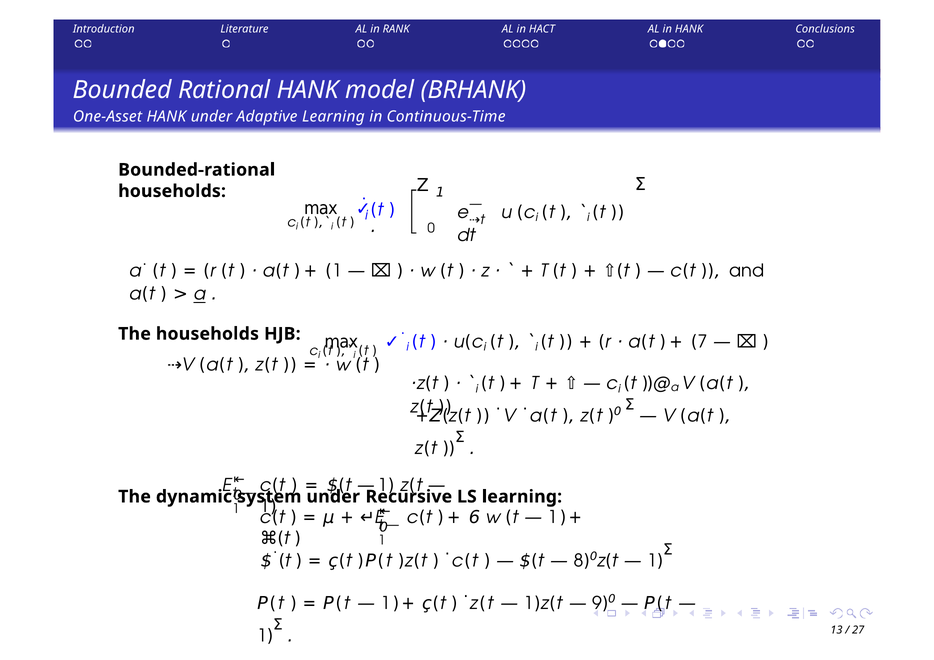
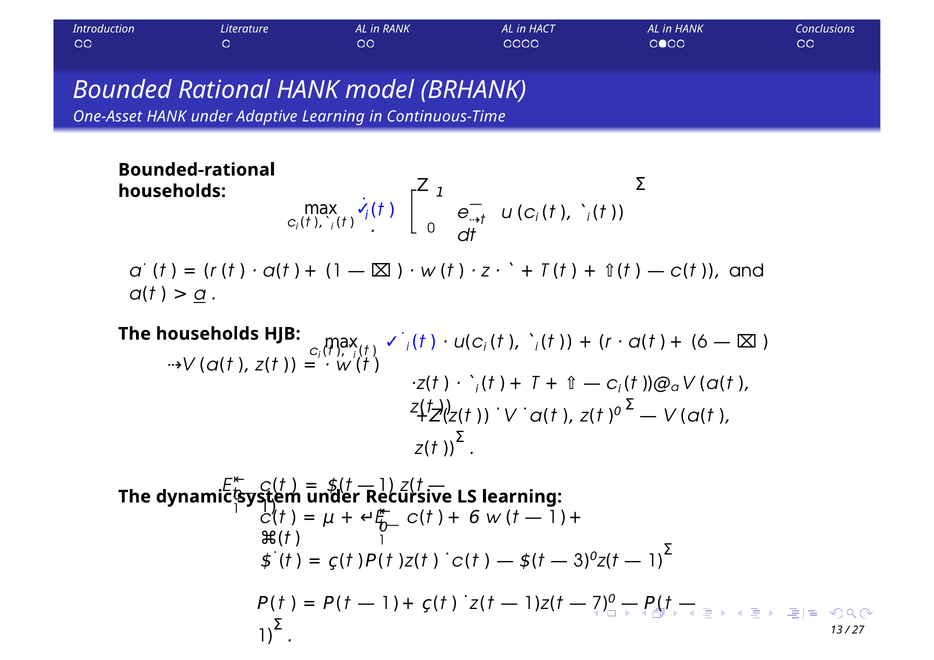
7 at (703, 342): 7 -> 6
8: 8 -> 3
9: 9 -> 7
